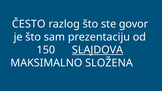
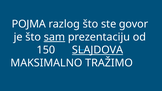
ČESTO: ČESTO -> POJMA
sam underline: none -> present
SLOŽENA: SLOŽENA -> TRAŽIMO
